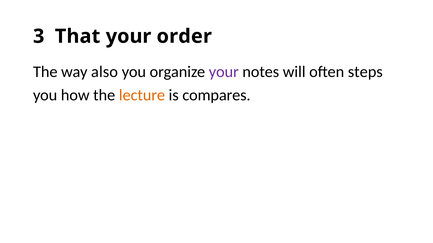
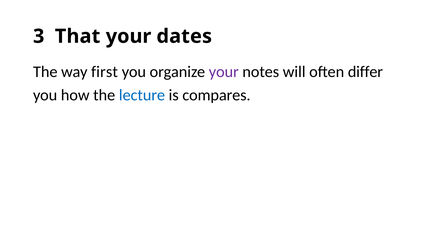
order: order -> dates
also: also -> first
steps: steps -> differ
lecture colour: orange -> blue
